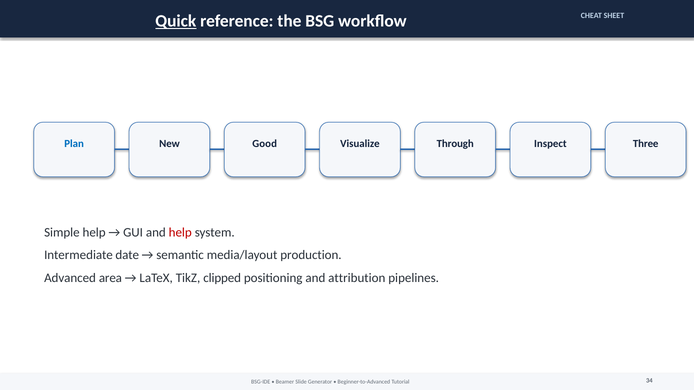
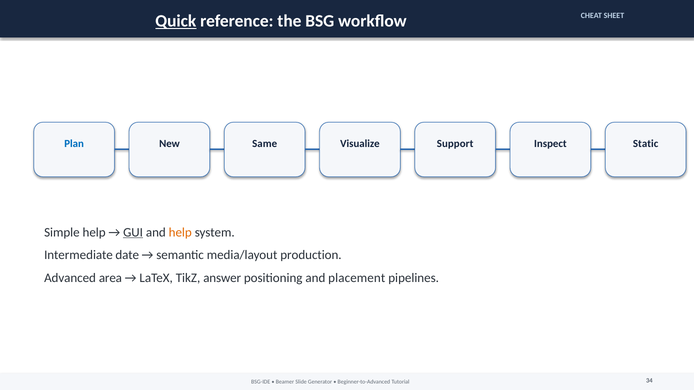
Good: Good -> Same
Through: Through -> Support
Three: Three -> Static
GUI underline: none -> present
help at (180, 232) colour: red -> orange
clipped: clipped -> answer
attribution: attribution -> placement
